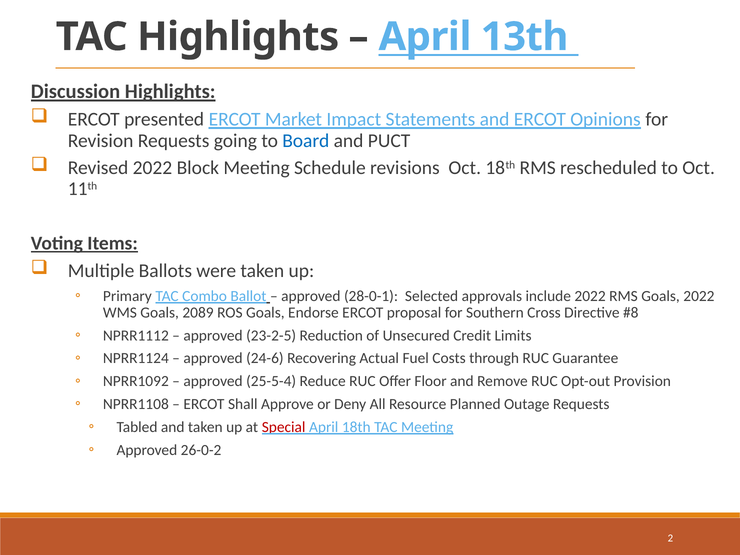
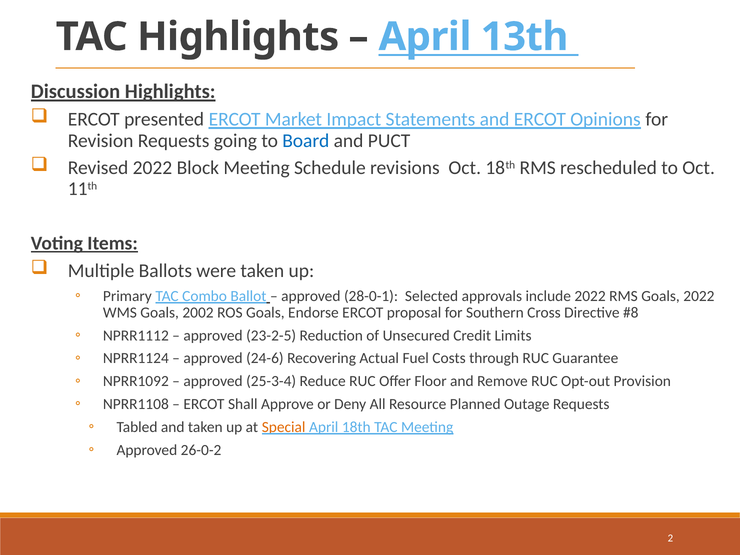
2089: 2089 -> 2002
25-5-4: 25-5-4 -> 25-3-4
Special colour: red -> orange
